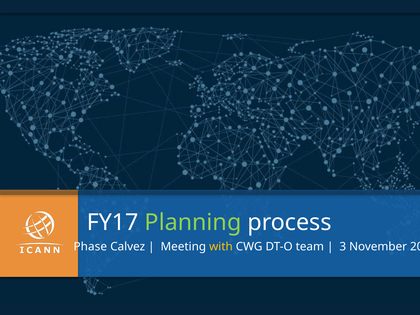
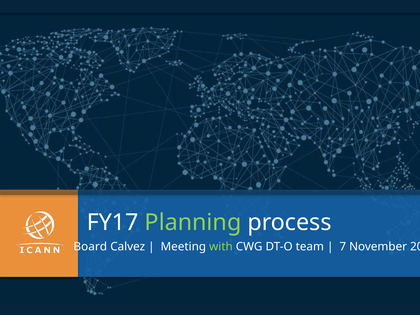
Phase: Phase -> Board
with colour: yellow -> light green
3: 3 -> 7
